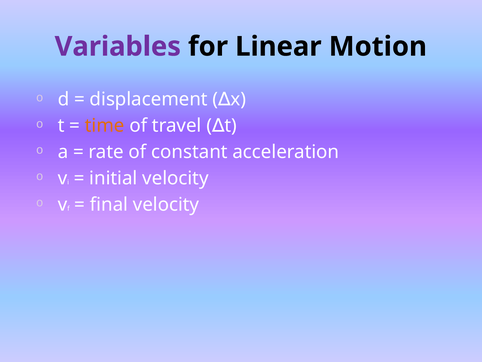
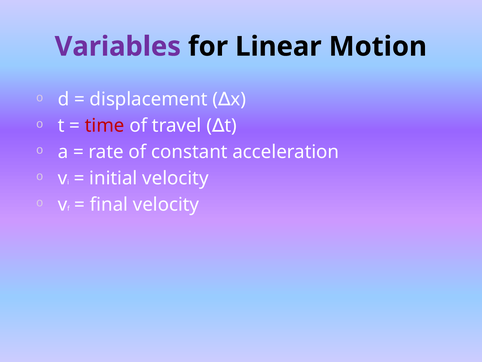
time colour: orange -> red
